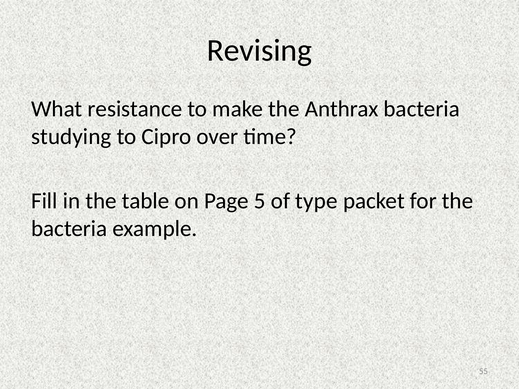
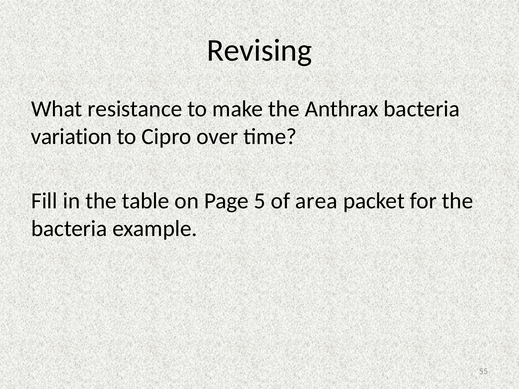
studying: studying -> variation
type: type -> area
